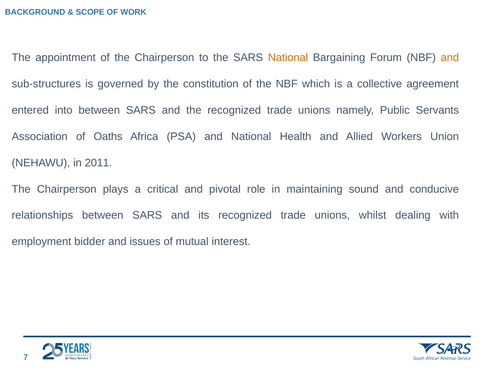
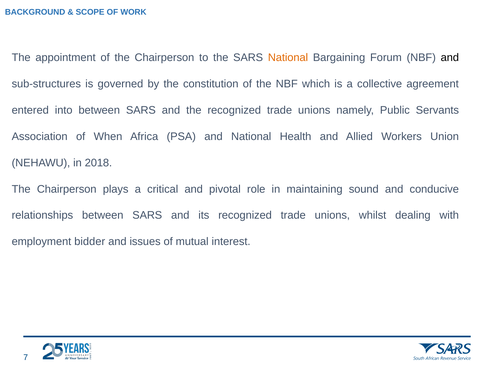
and at (450, 58) colour: orange -> black
Oaths: Oaths -> When
2011: 2011 -> 2018
